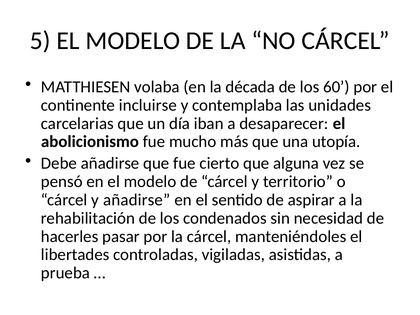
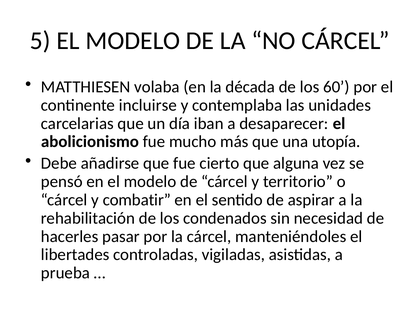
y añadirse: añadirse -> combatir
